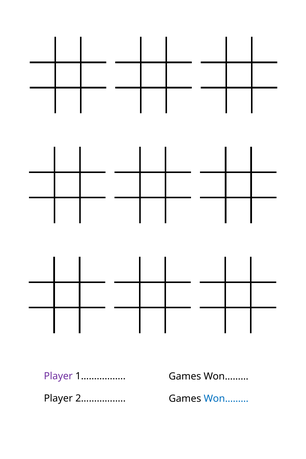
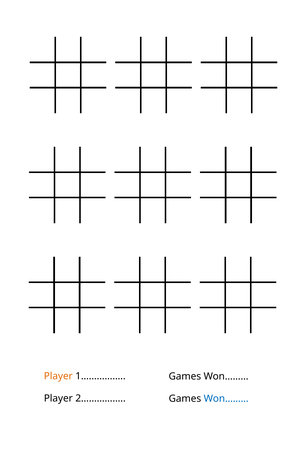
Player at (58, 376) colour: purple -> orange
